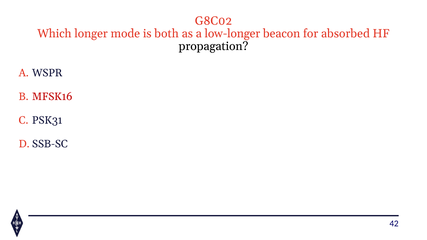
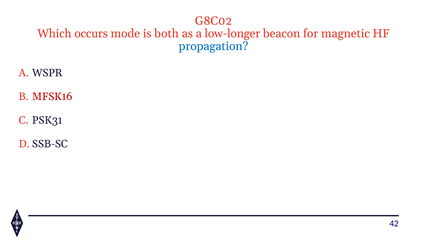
longer: longer -> occurs
absorbed: absorbed -> magnetic
propagation colour: black -> blue
